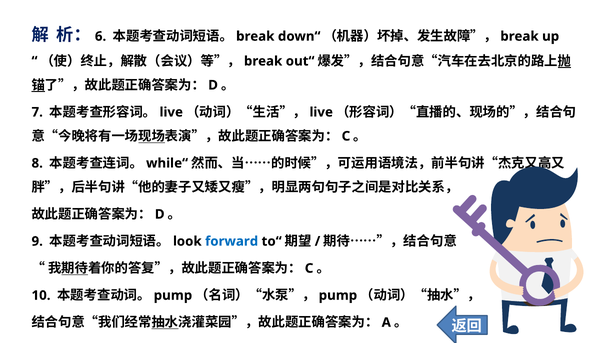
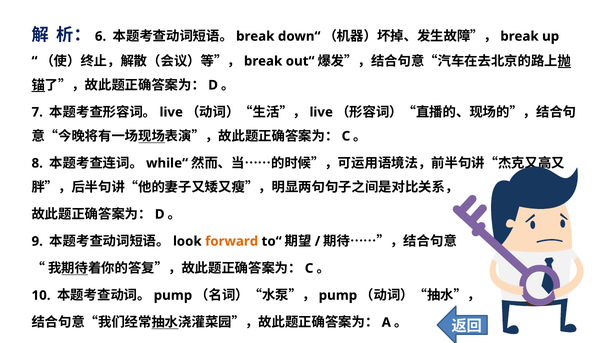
forward colour: blue -> orange
